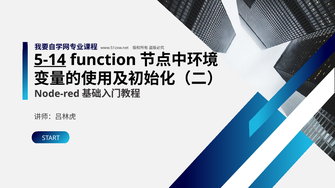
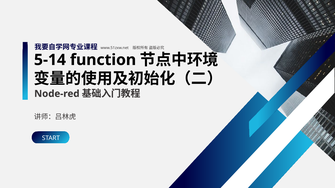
5-14 underline: present -> none
